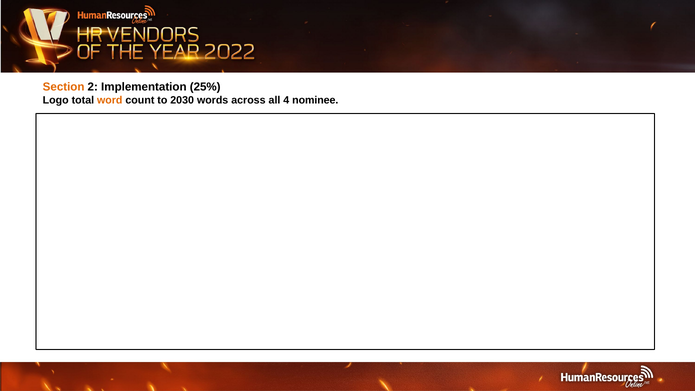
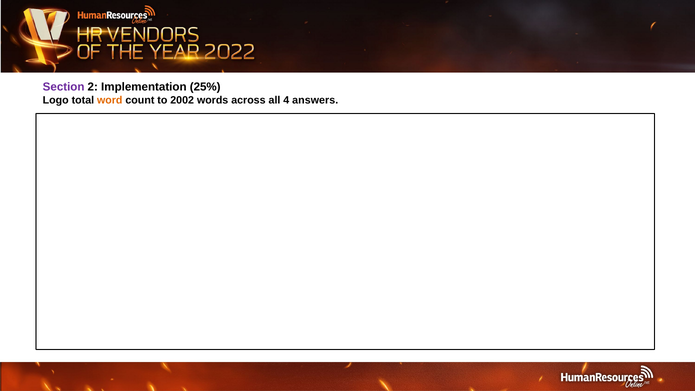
Section colour: orange -> purple
2030: 2030 -> 2002
nominee: nominee -> answers
